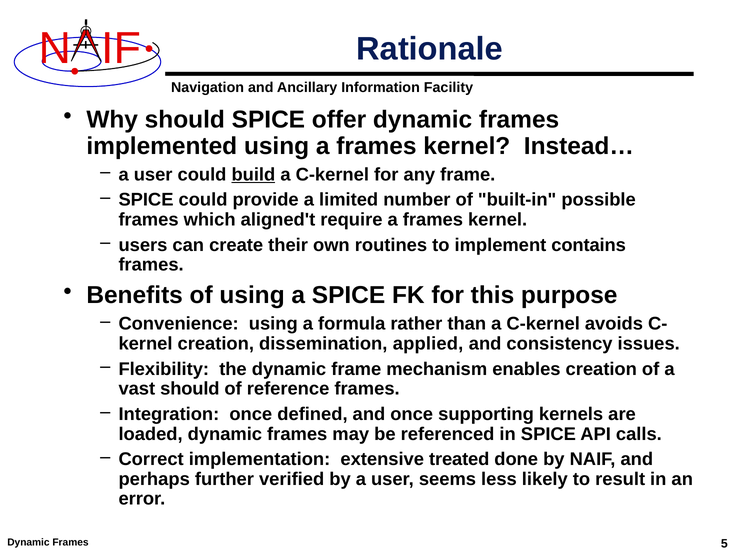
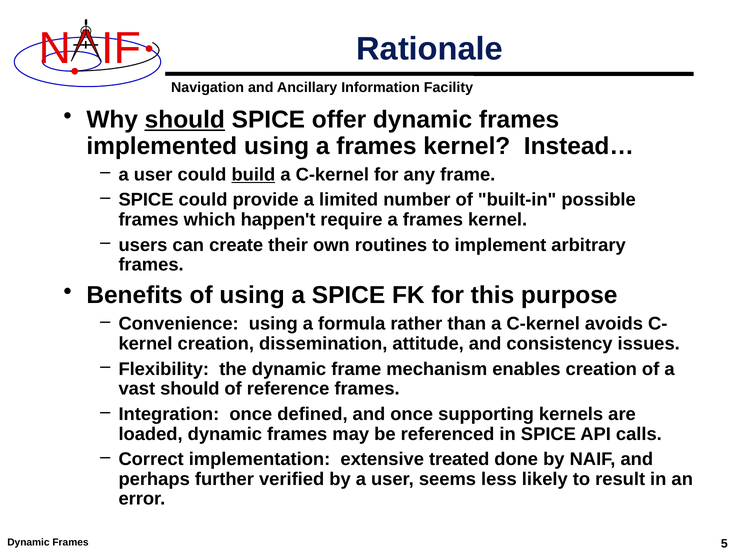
should at (185, 120) underline: none -> present
aligned't: aligned't -> happen't
contains: contains -> arbitrary
applied: applied -> attitude
